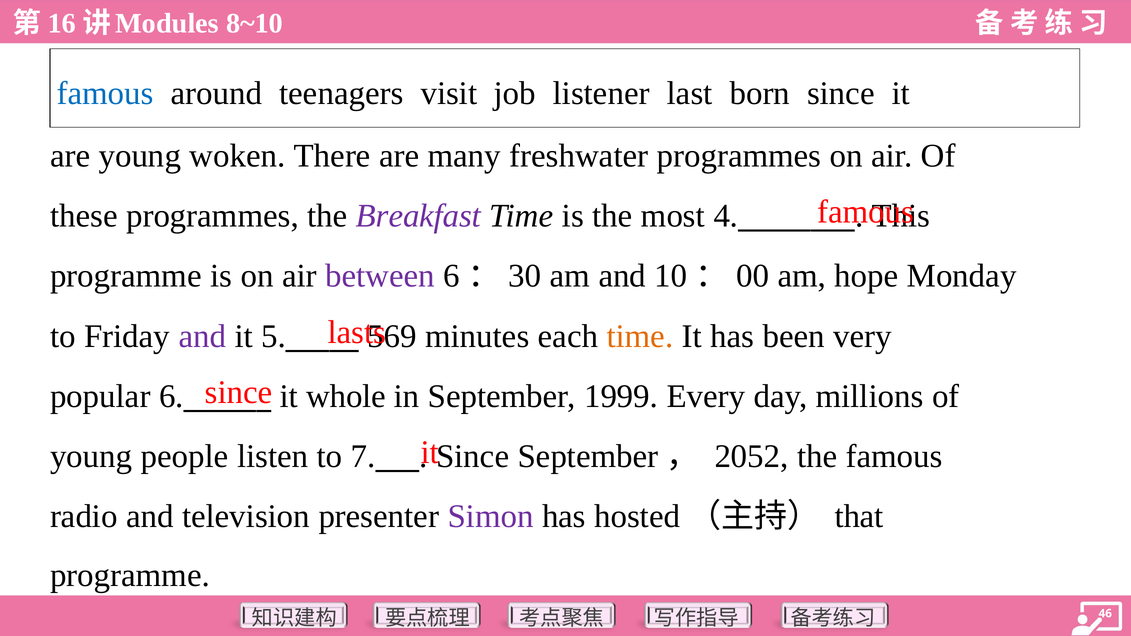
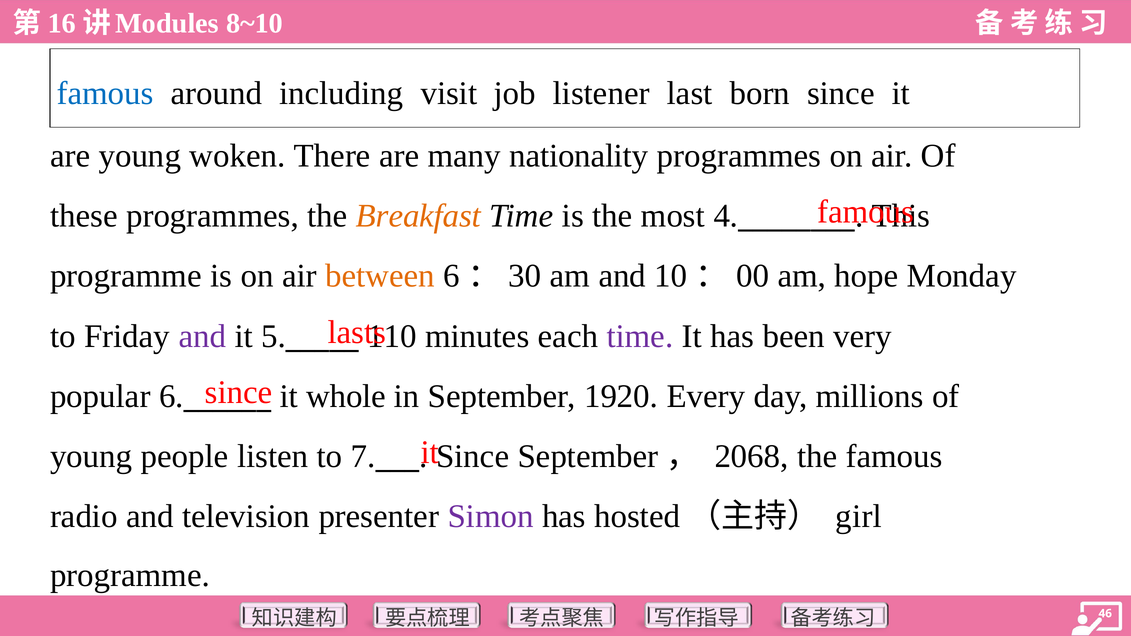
teenagers: teenagers -> including
freshwater: freshwater -> nationality
Breakfast colour: purple -> orange
between colour: purple -> orange
569: 569 -> 110
time at (640, 336) colour: orange -> purple
1999: 1999 -> 1920
2052: 2052 -> 2068
that: that -> girl
